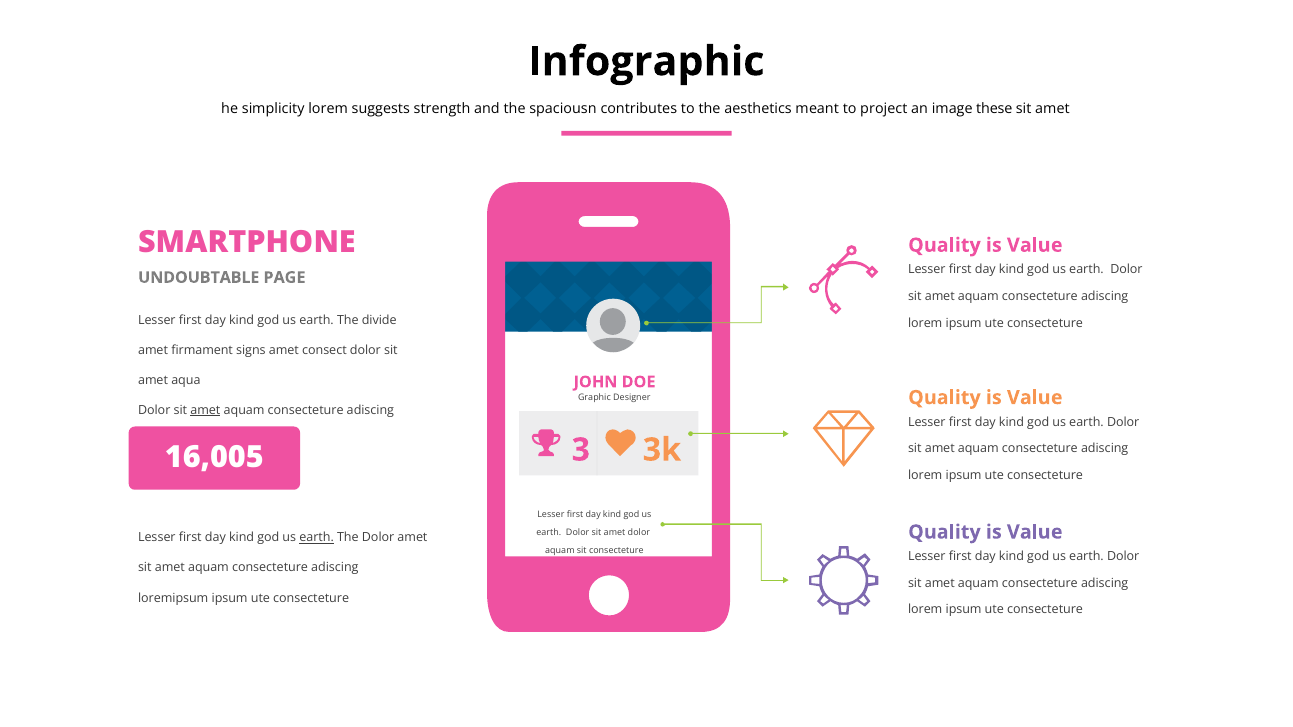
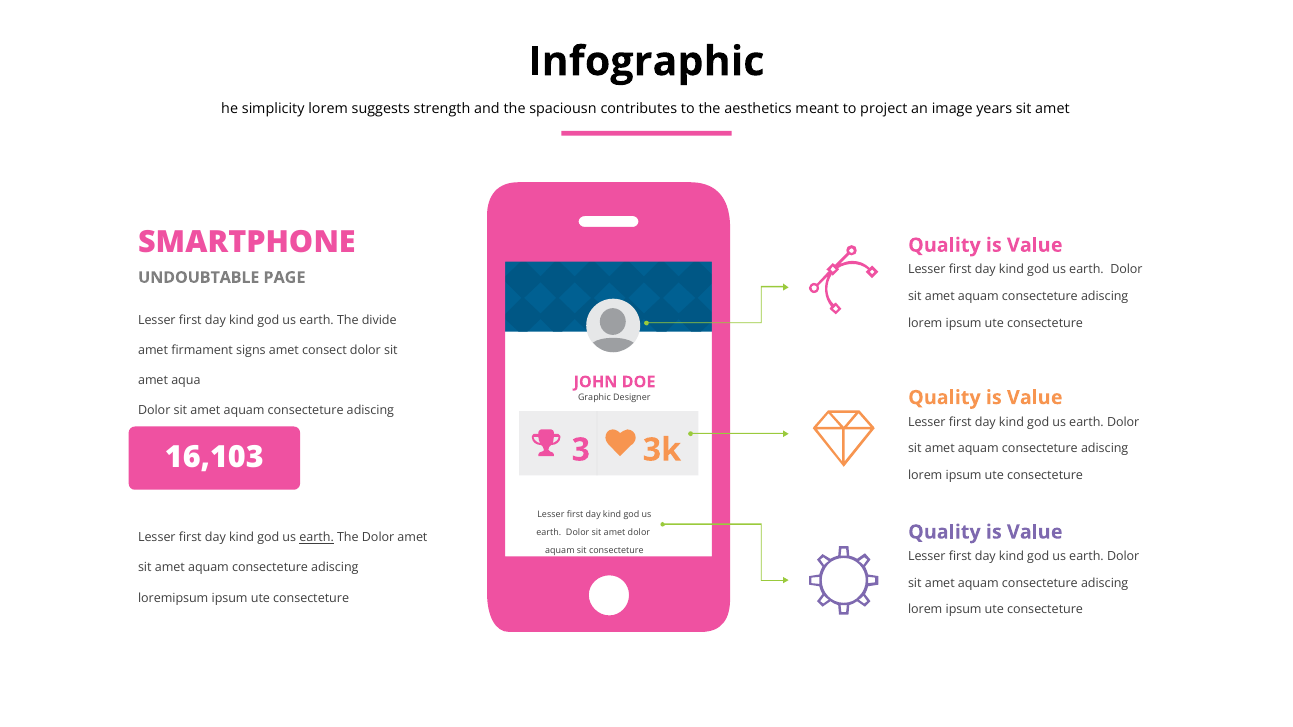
these: these -> years
amet at (205, 410) underline: present -> none
16,005: 16,005 -> 16,103
